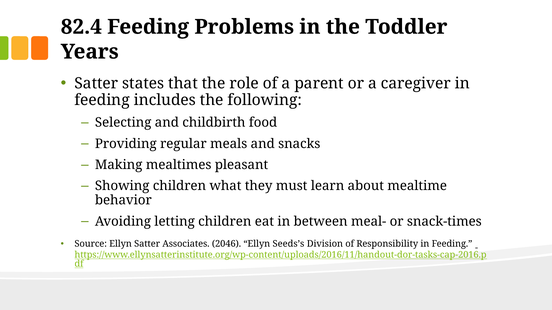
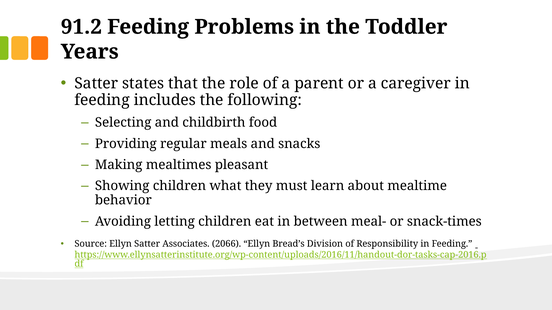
82.4: 82.4 -> 91.2
2046: 2046 -> 2066
Seeds’s: Seeds’s -> Bread’s
